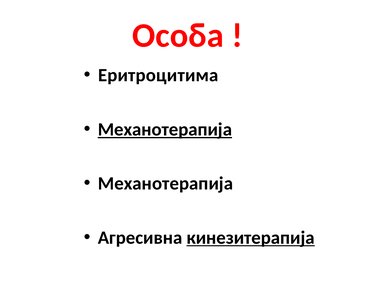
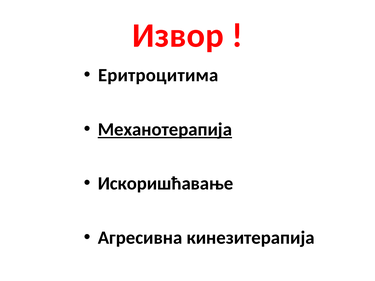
Особа: Особа -> Извор
Механотерапија at (165, 184): Механотерапија -> Искоришћавање
кинезитерапија underline: present -> none
